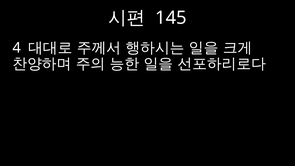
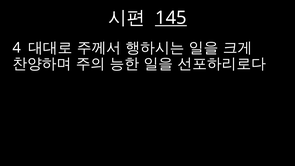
145 underline: none -> present
